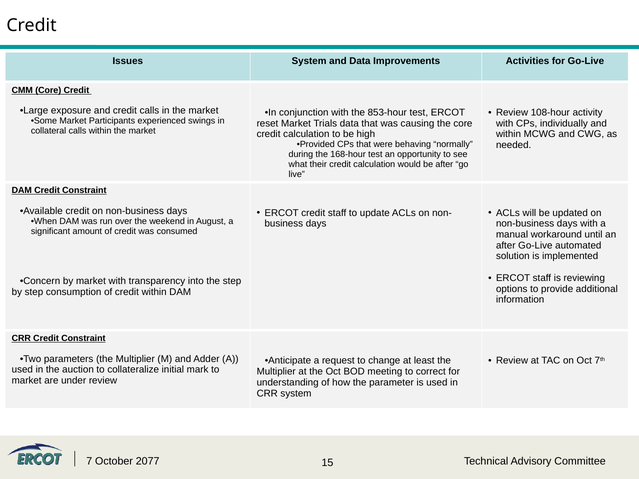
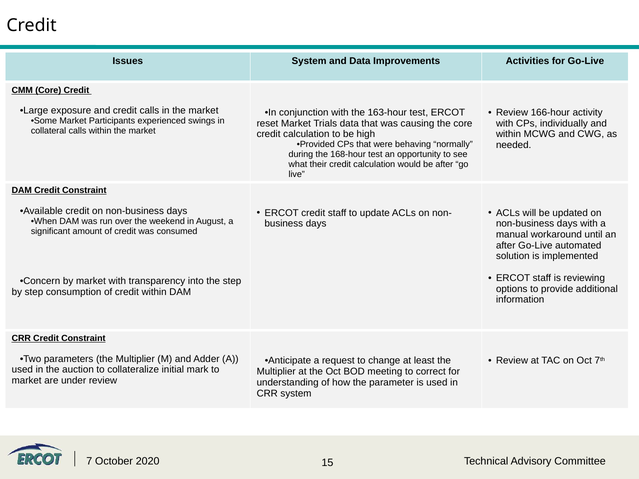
853-hour: 853-hour -> 163-hour
108-hour: 108-hour -> 166-hour
2077: 2077 -> 2020
